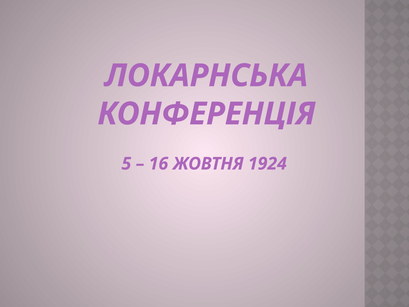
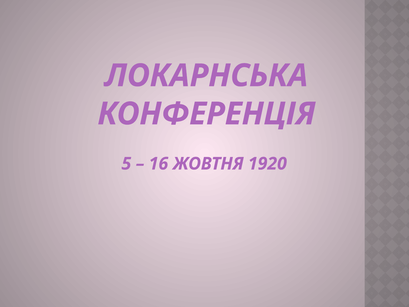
1924: 1924 -> 1920
